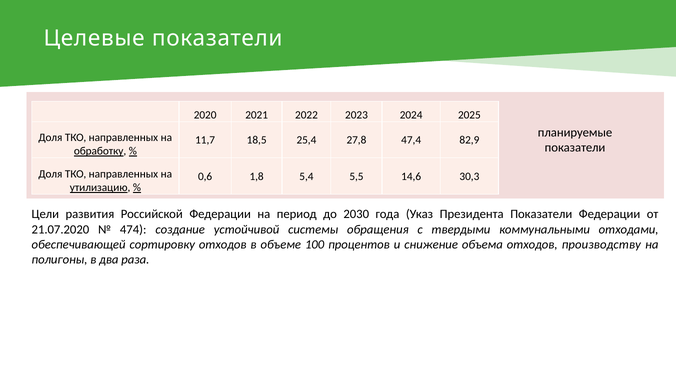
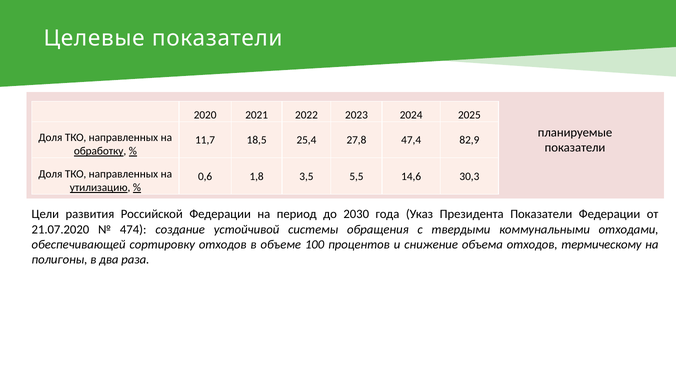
5,4: 5,4 -> 3,5
производству: производству -> термическому
